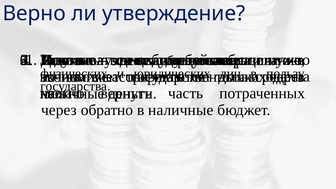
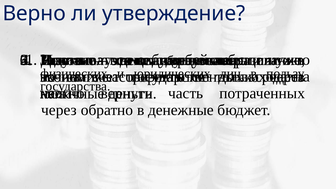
в наличные: наличные -> денежные
